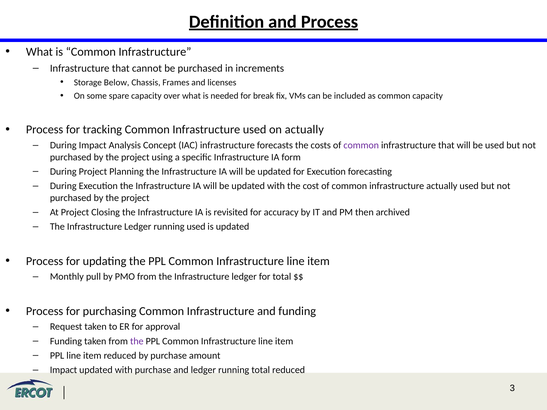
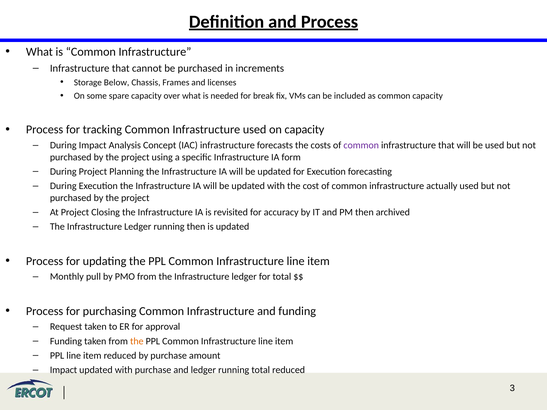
on actually: actually -> capacity
running used: used -> then
the at (137, 341) colour: purple -> orange
